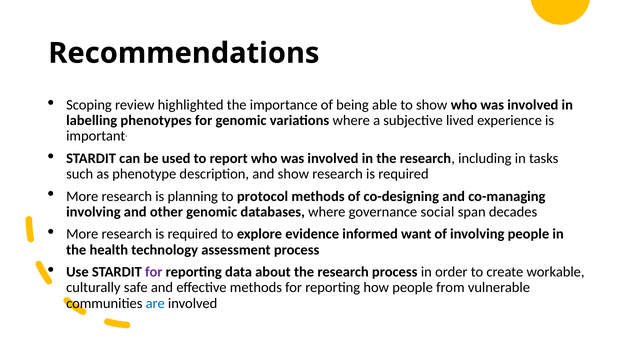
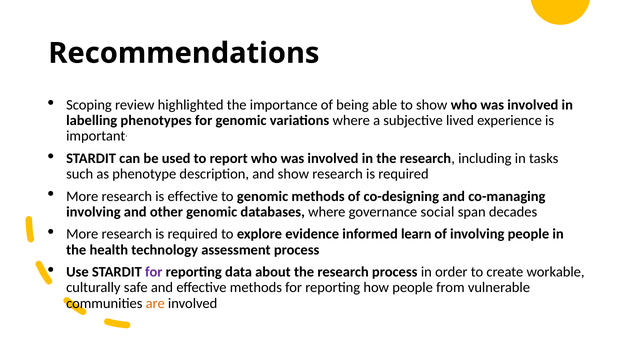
is planning: planning -> effective
to protocol: protocol -> genomic
want: want -> learn
are colour: blue -> orange
